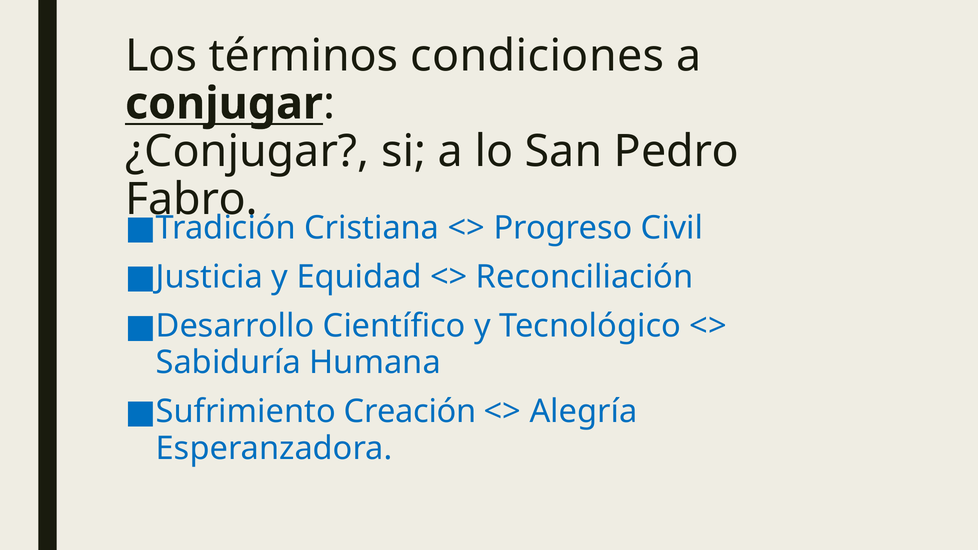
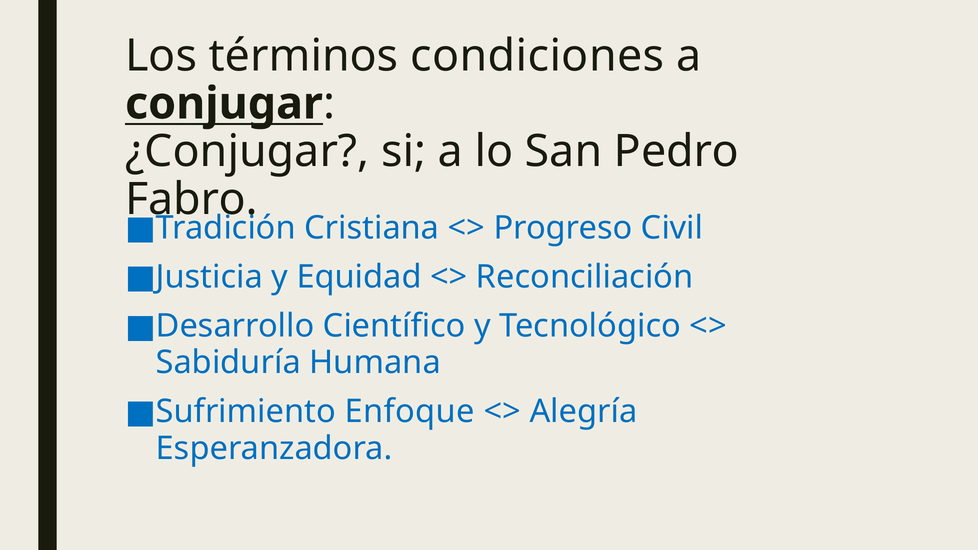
Creación: Creación -> Enfoque
